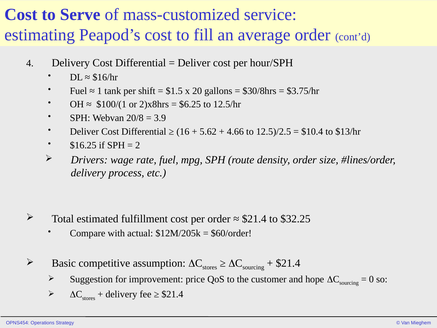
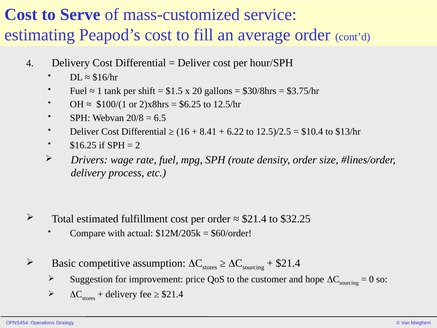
3.9: 3.9 -> 6.5
5.62: 5.62 -> 8.41
4.66: 4.66 -> 6.22
